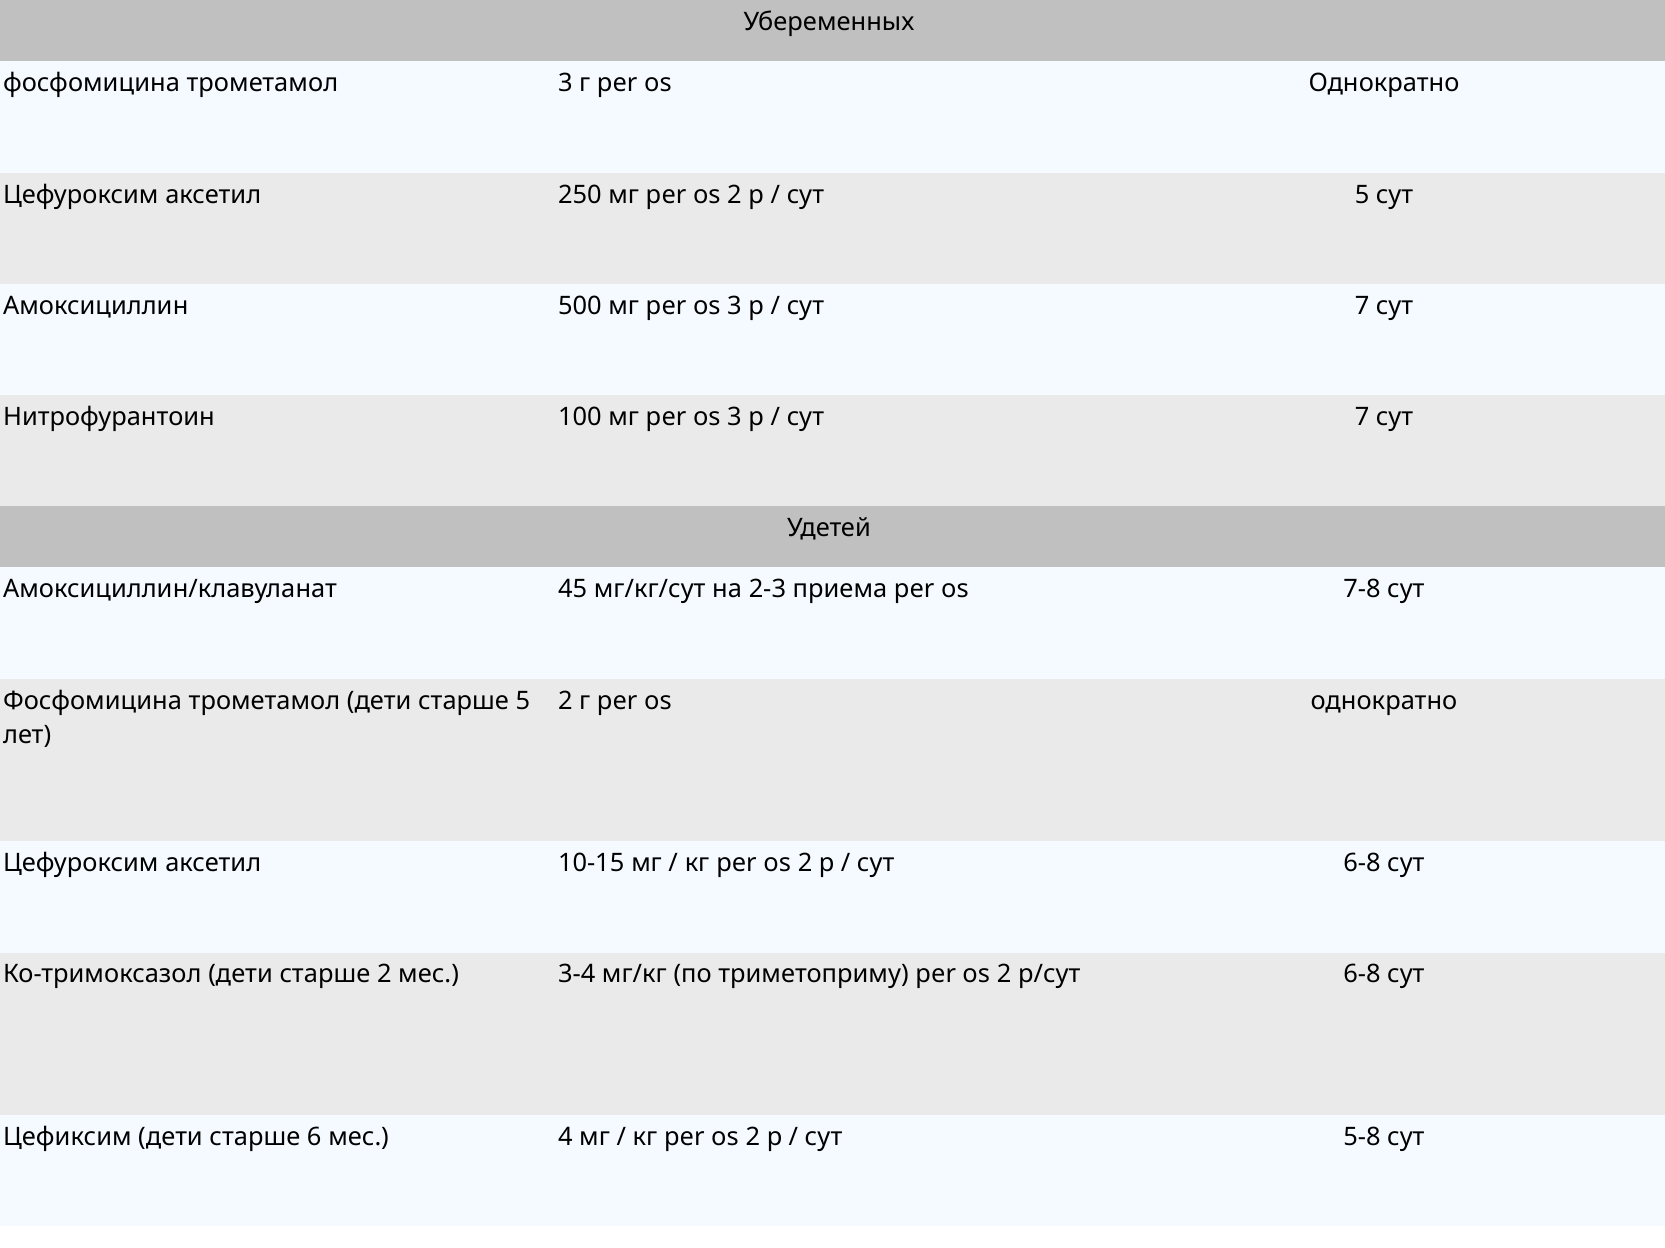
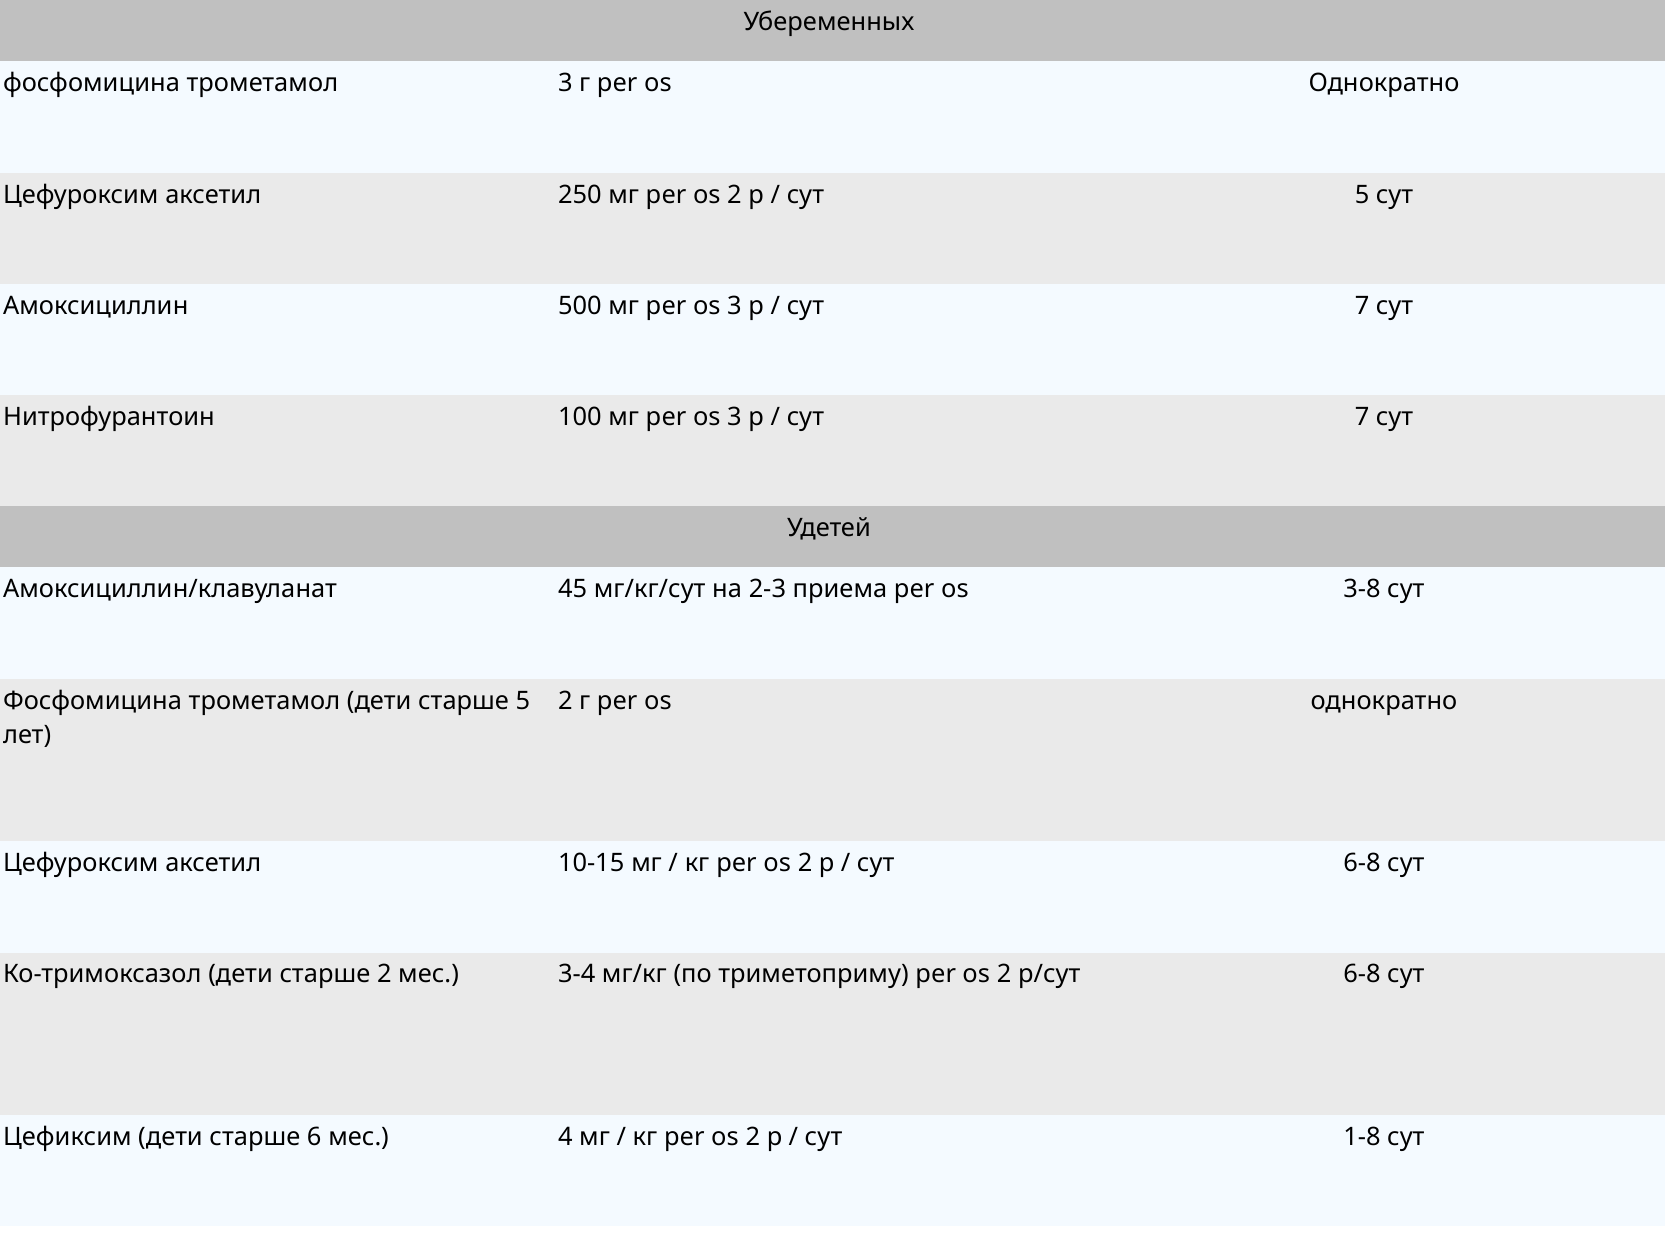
7-8: 7-8 -> 3-8
5-8: 5-8 -> 1-8
